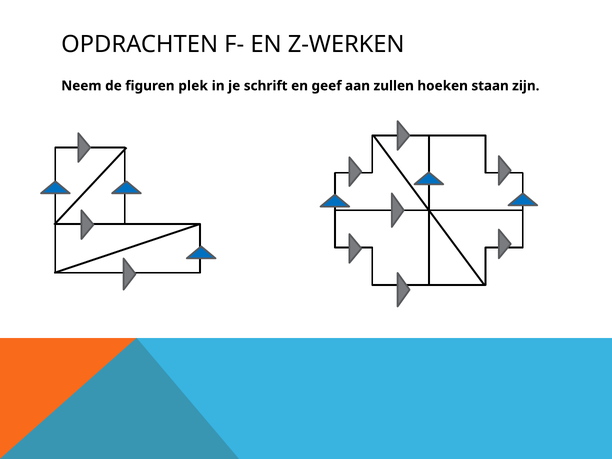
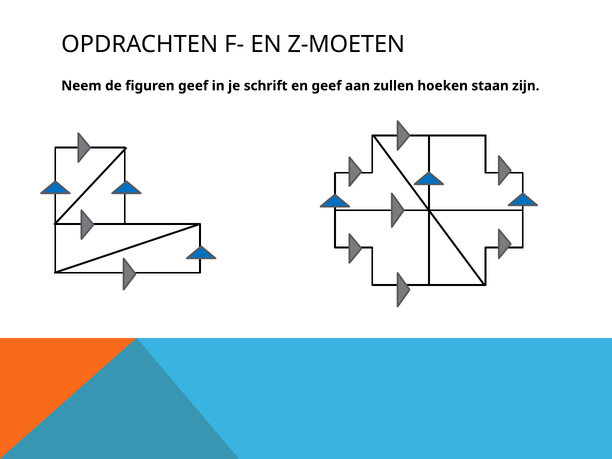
Z-WERKEN: Z-WERKEN -> Z-MOETEN
figuren plek: plek -> geef
